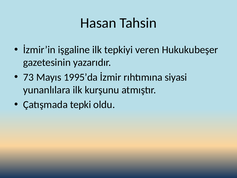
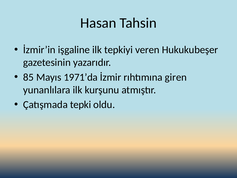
73: 73 -> 85
1995’da: 1995’da -> 1971’da
siyasi: siyasi -> giren
